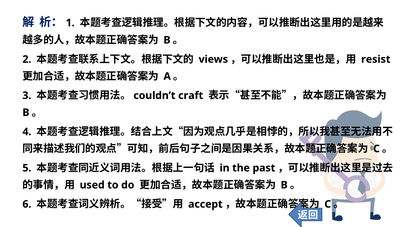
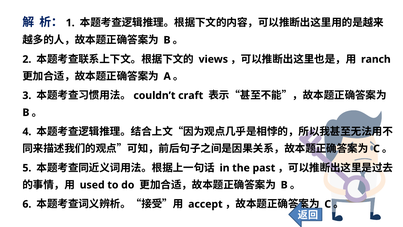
resist: resist -> ranch
